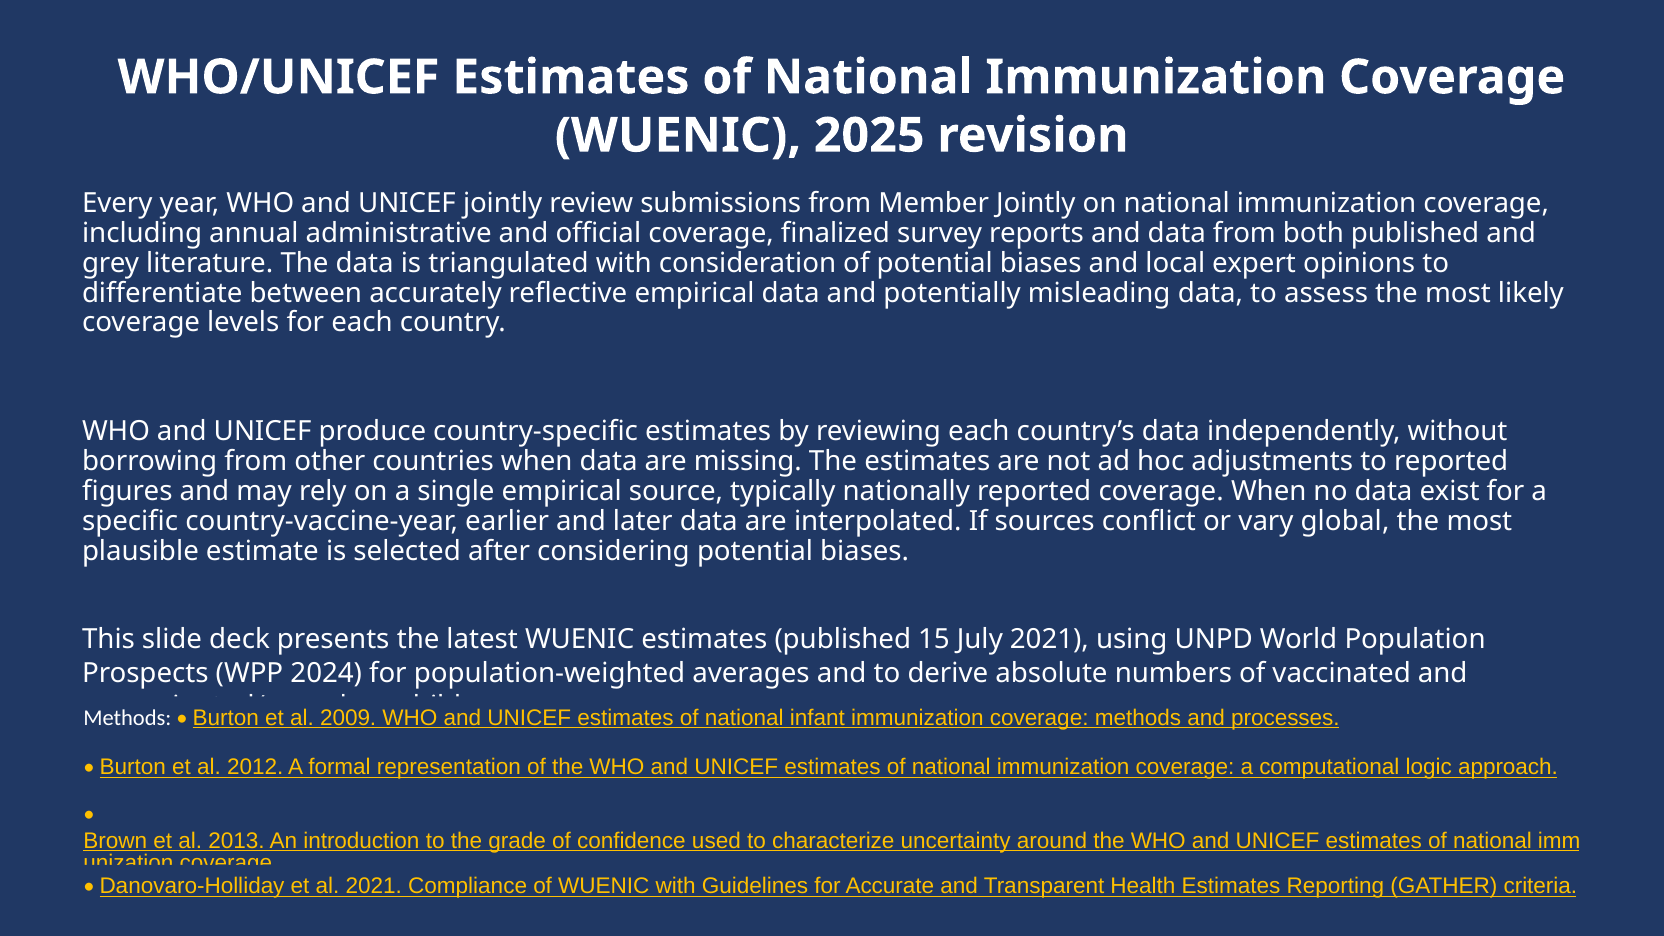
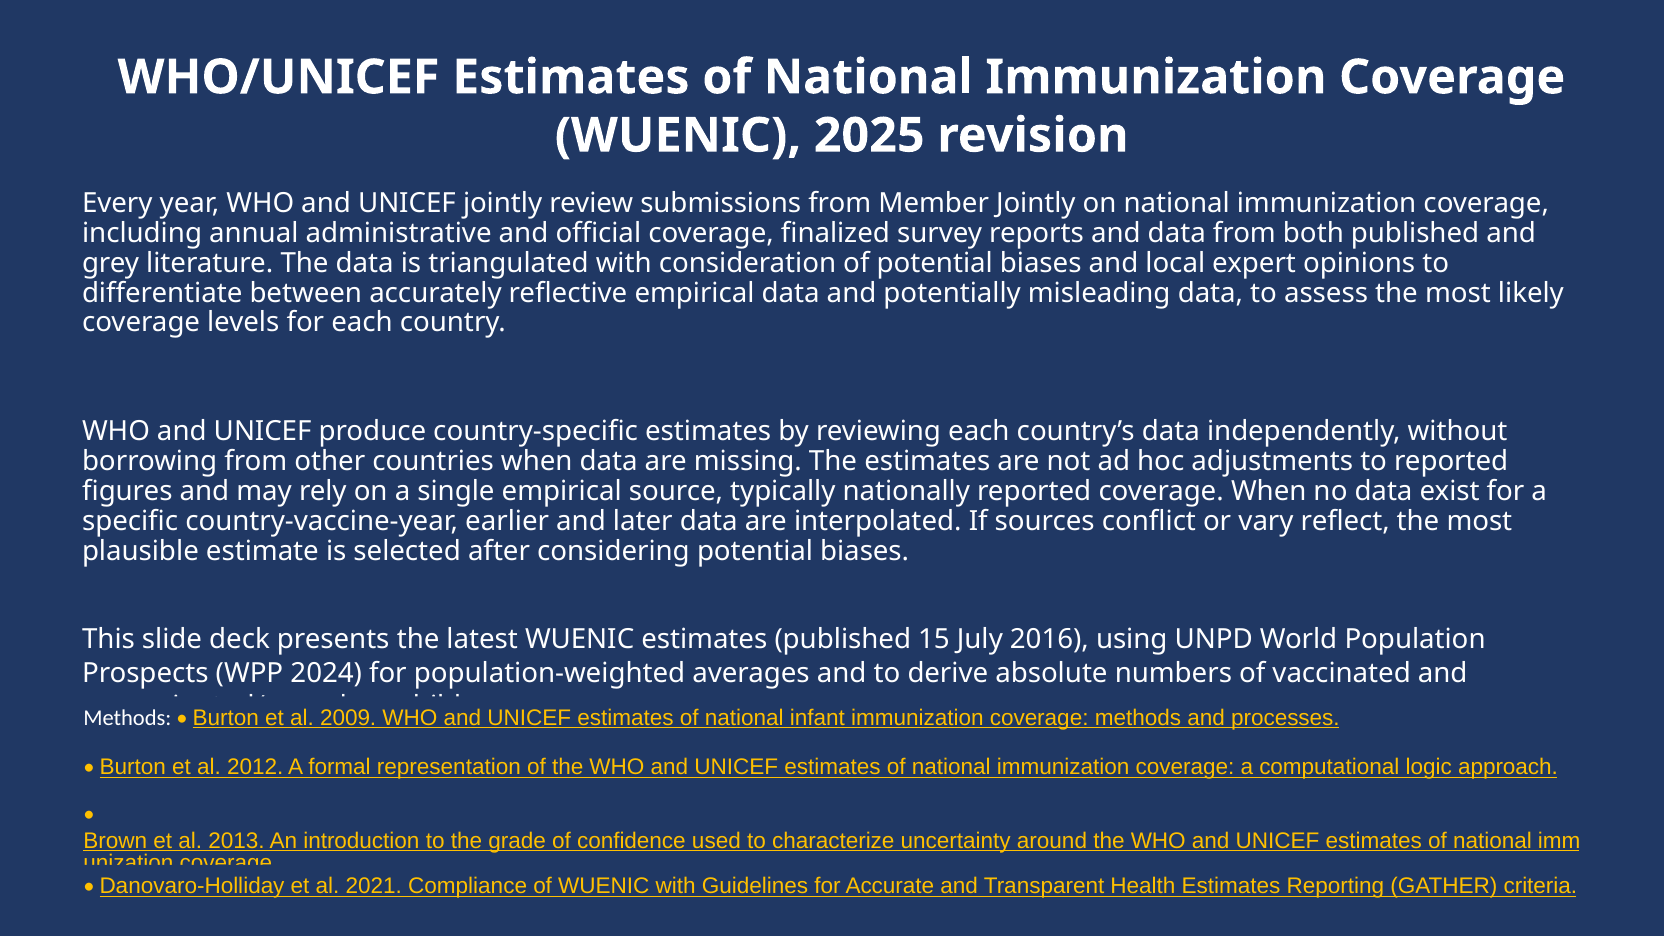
global: global -> reflect
July 2021: 2021 -> 2016
